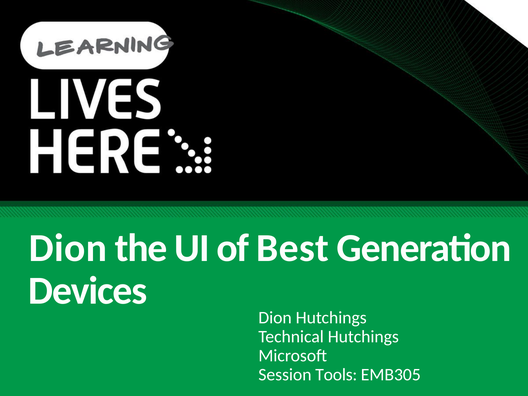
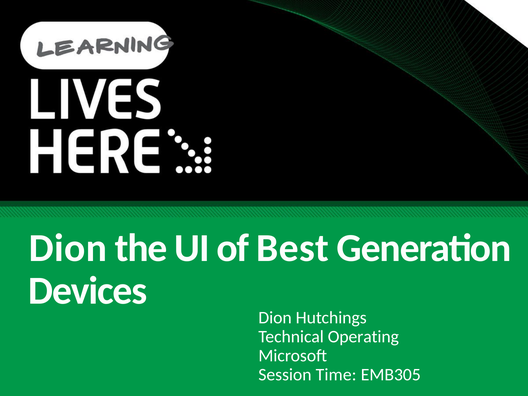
Technical Hutchings: Hutchings -> Operating
Tools: Tools -> Time
